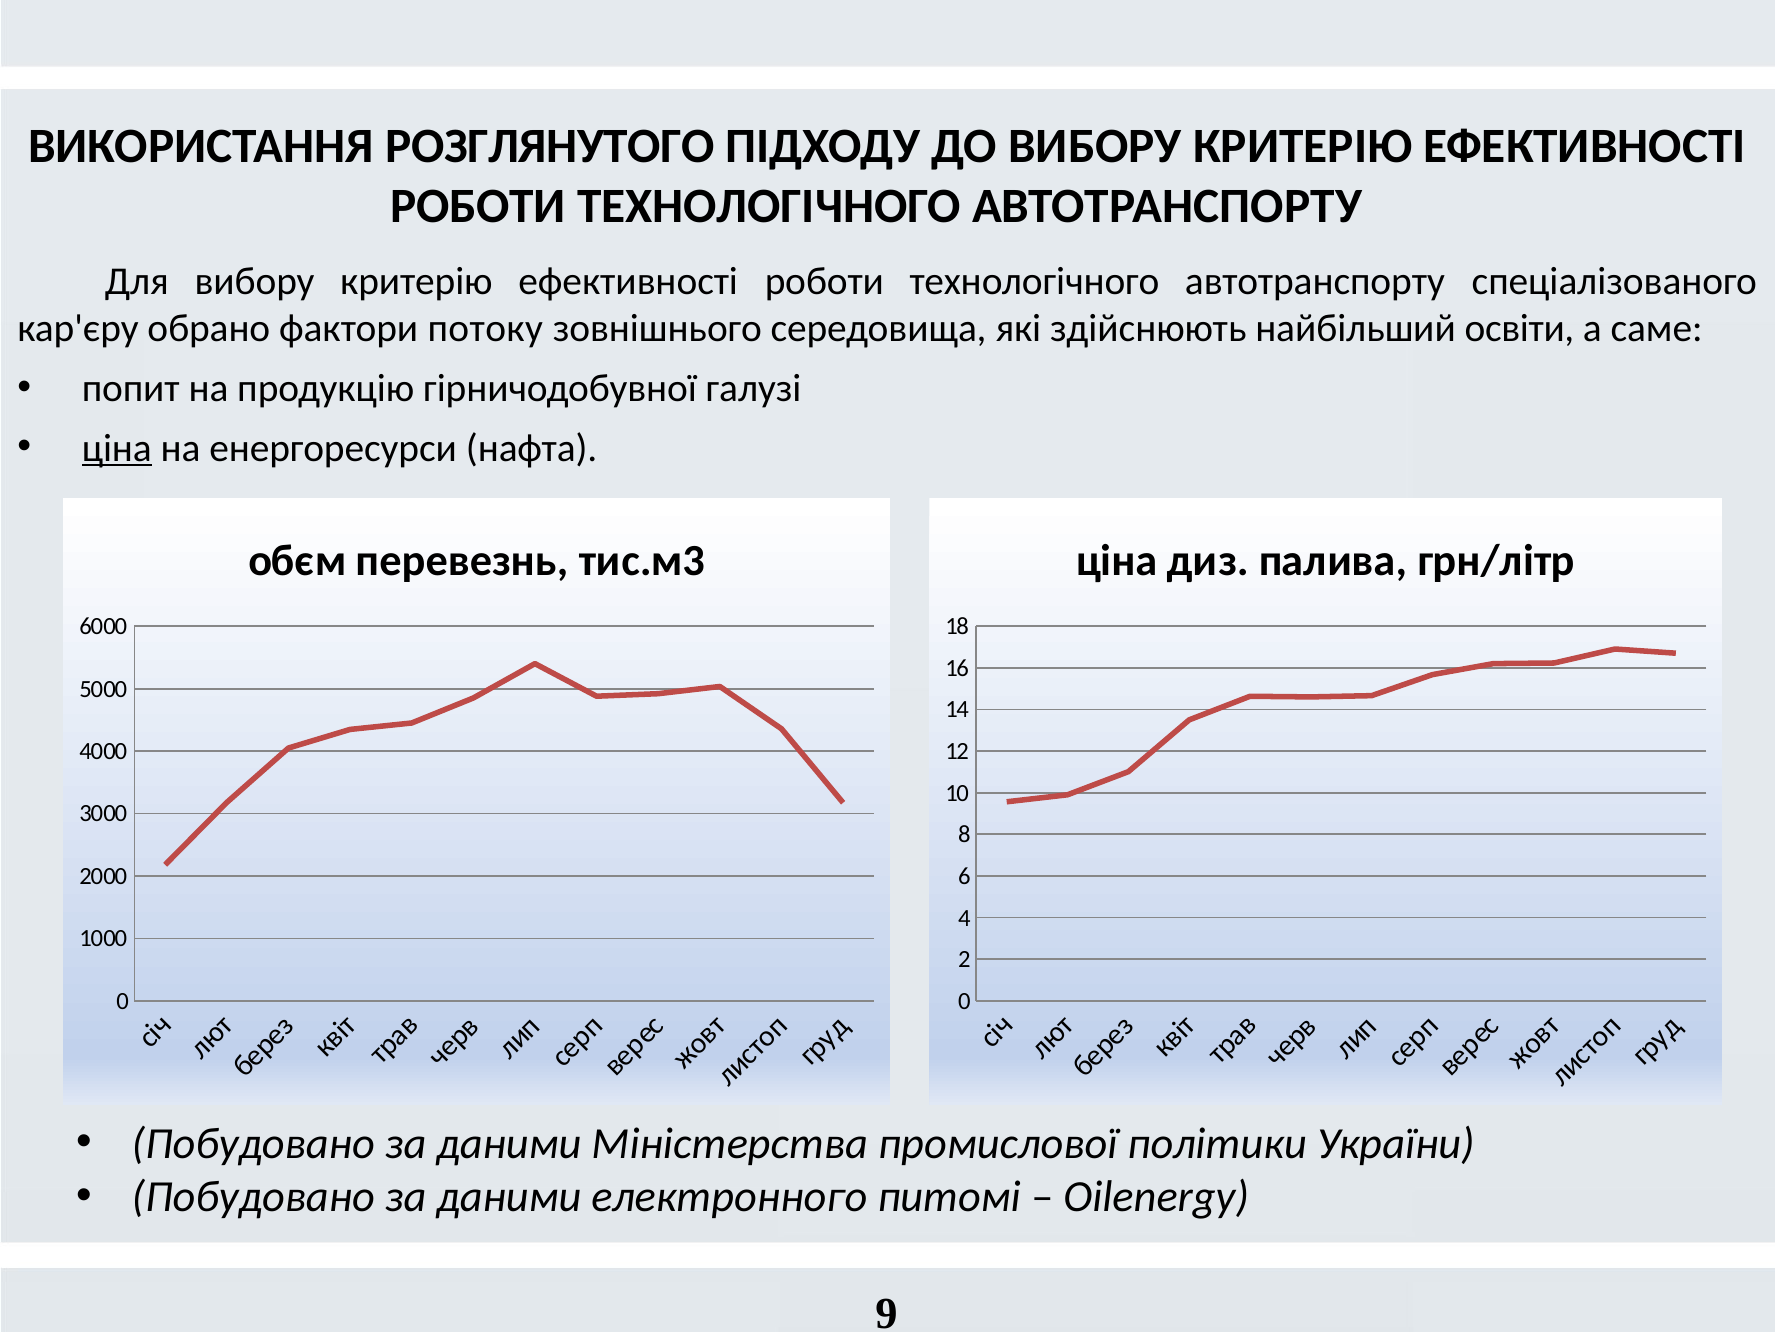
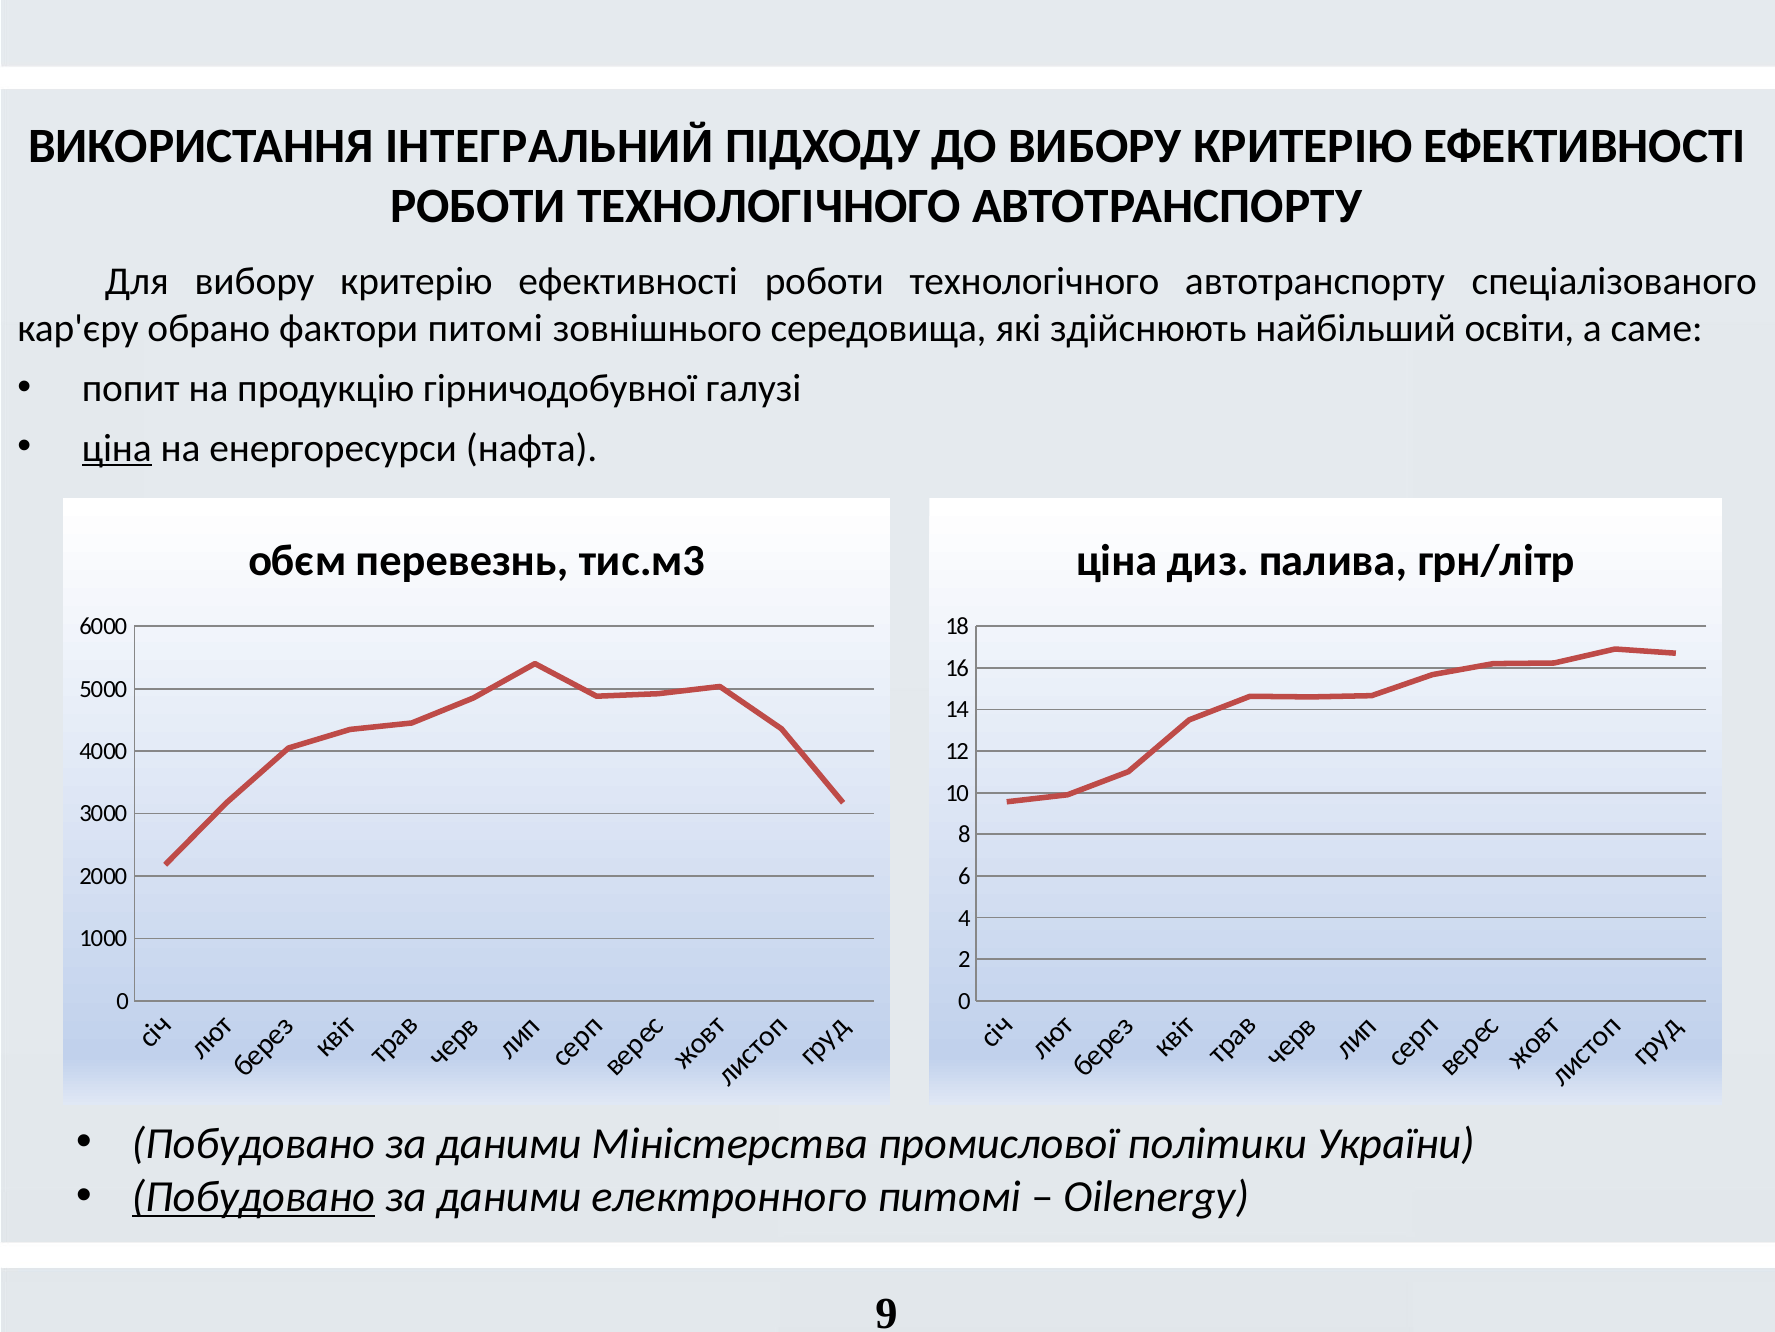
РОЗГЛЯНУТОГО: РОЗГЛЯНУТОГО -> ІНТЕГРАЛЬНИЙ
фактори потоку: потоку -> питомі
Побудовано at (253, 1196) underline: none -> present
